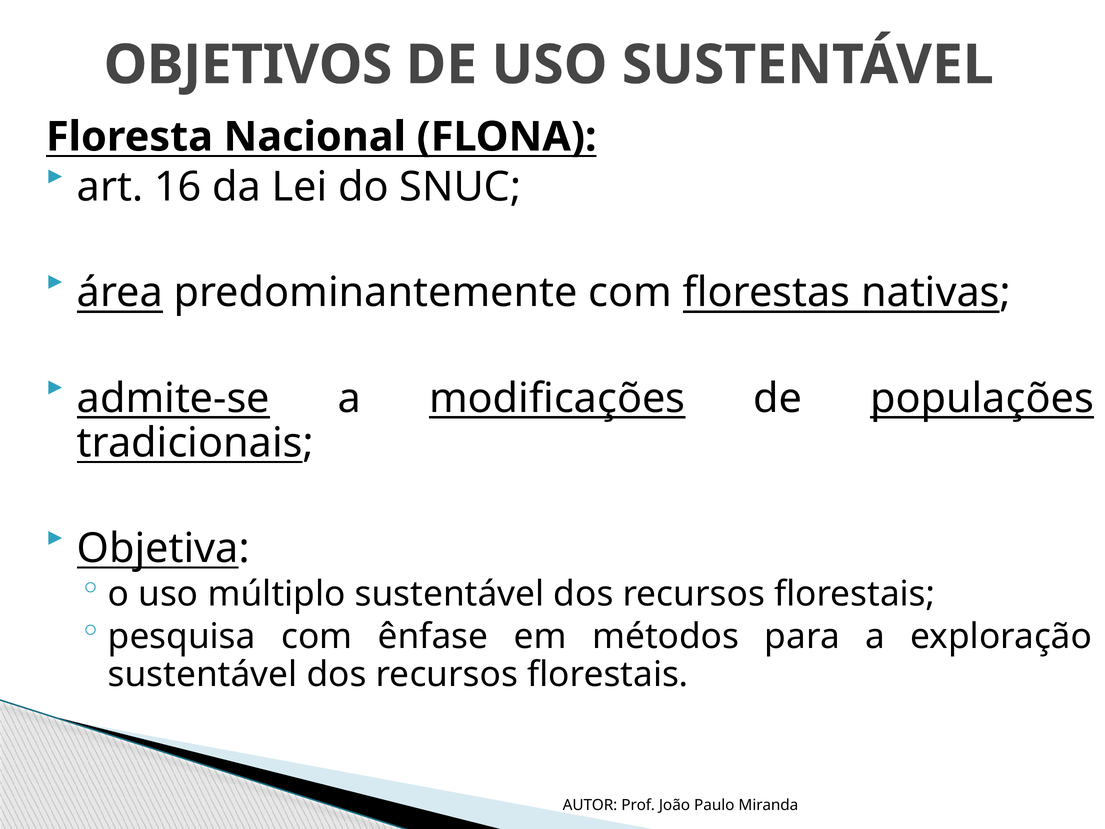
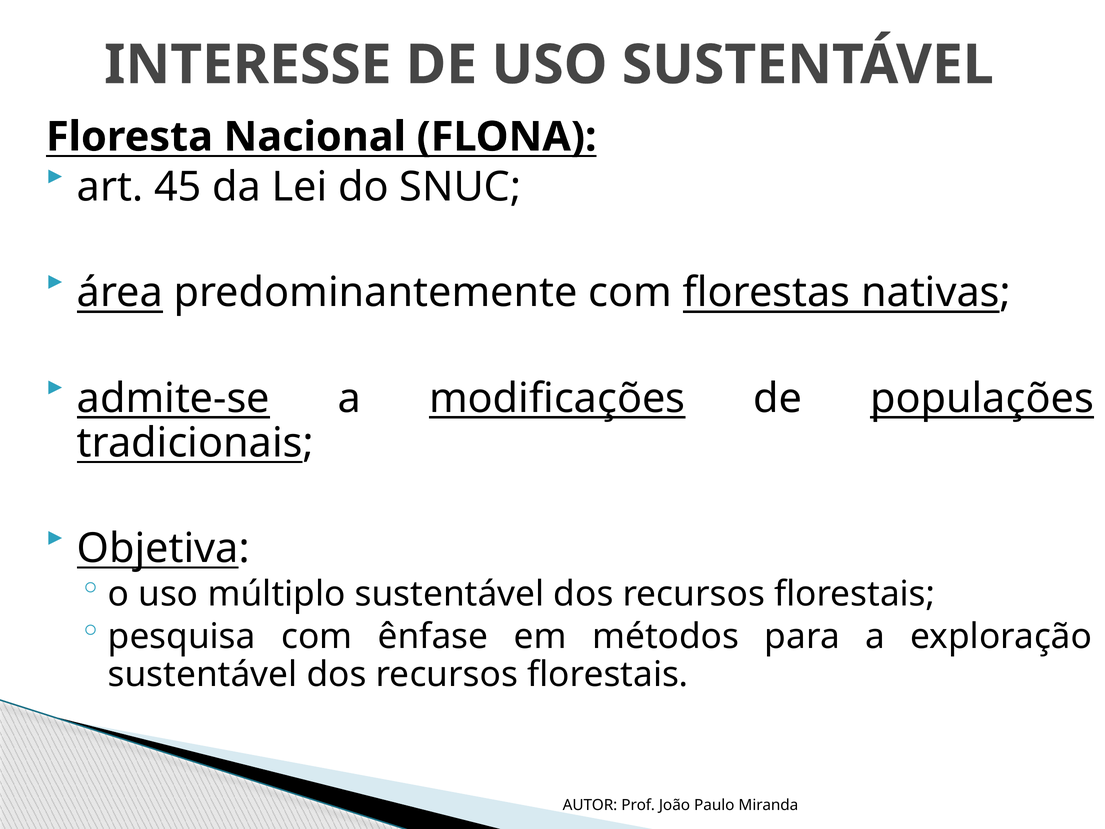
OBJETIVOS: OBJETIVOS -> INTERESSE
16: 16 -> 45
